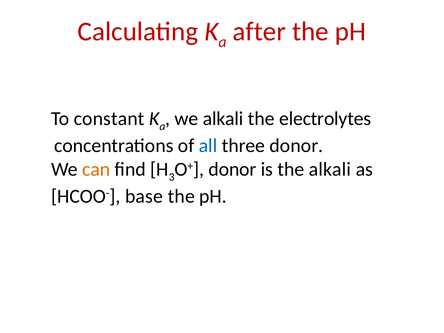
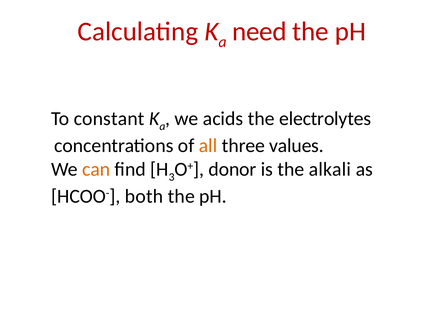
after: after -> need
we alkali: alkali -> acids
all colour: blue -> orange
three donor: donor -> values
base: base -> both
